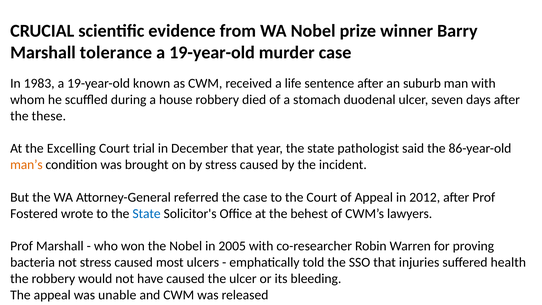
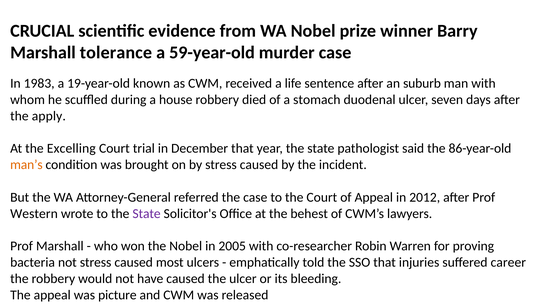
19-year-old at (212, 53): 19-year-old -> 59-year-old
these: these -> apply
Fostered: Fostered -> Western
State at (147, 213) colour: blue -> purple
health: health -> career
unable: unable -> picture
